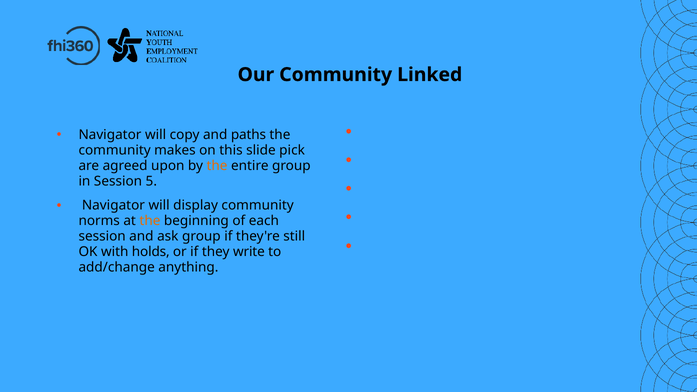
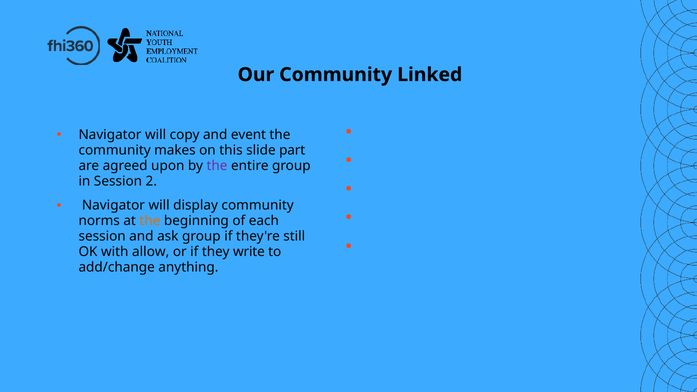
paths: paths -> event
pick: pick -> part
the at (217, 166) colour: orange -> purple
5: 5 -> 2
holds: holds -> allow
